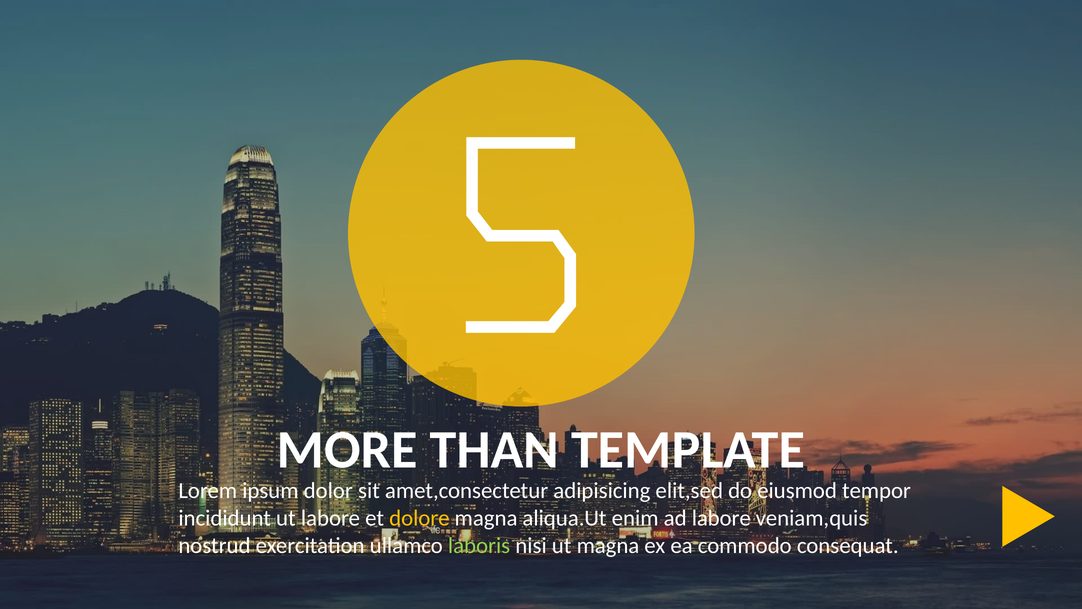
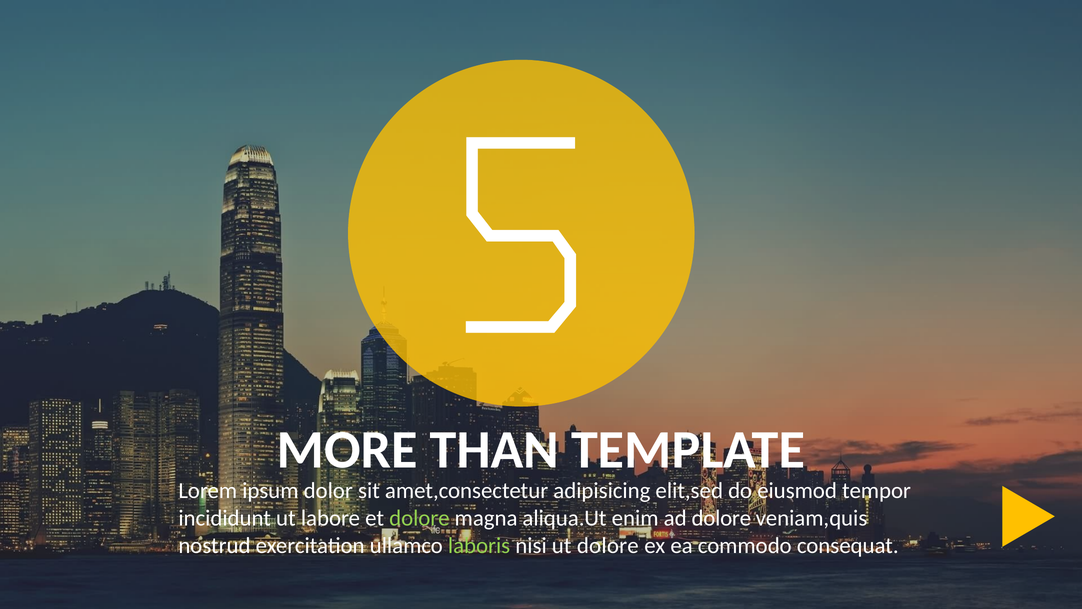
dolore at (419, 518) colour: yellow -> light green
ad labore: labore -> dolore
ut magna: magna -> dolore
